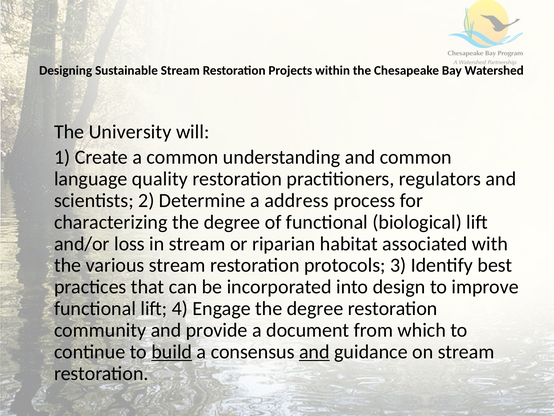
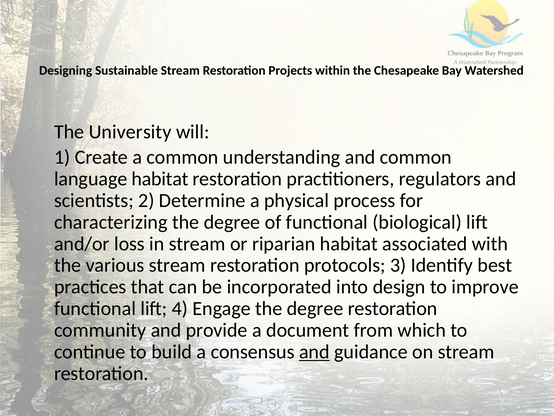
language quality: quality -> habitat
address: address -> physical
build underline: present -> none
